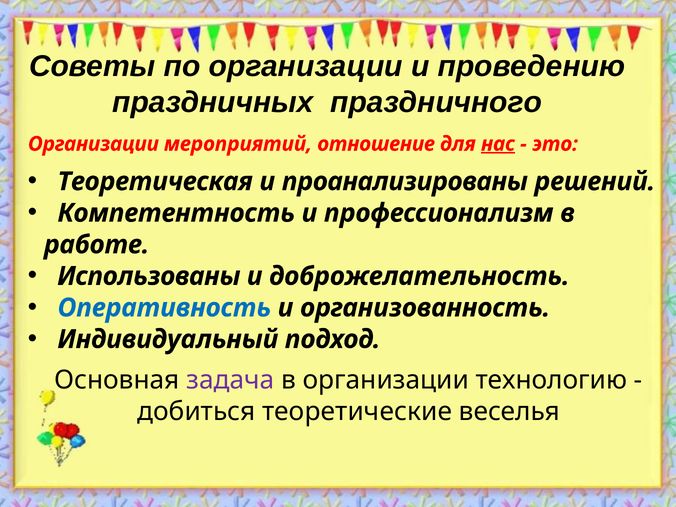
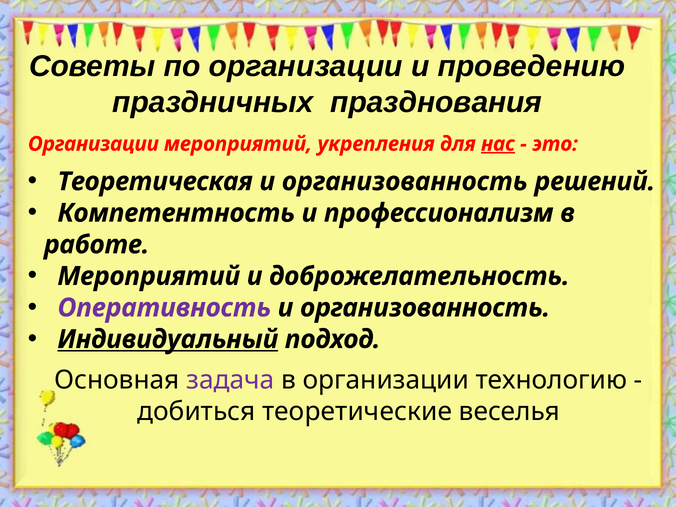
праздничного: праздничного -> празднования
отношение: отношение -> укрепления
проанализированы at (405, 182): проанализированы -> организованность
Использованы at (149, 276): Использованы -> Мероприятий
Оперативность colour: blue -> purple
Индивидуальный underline: none -> present
